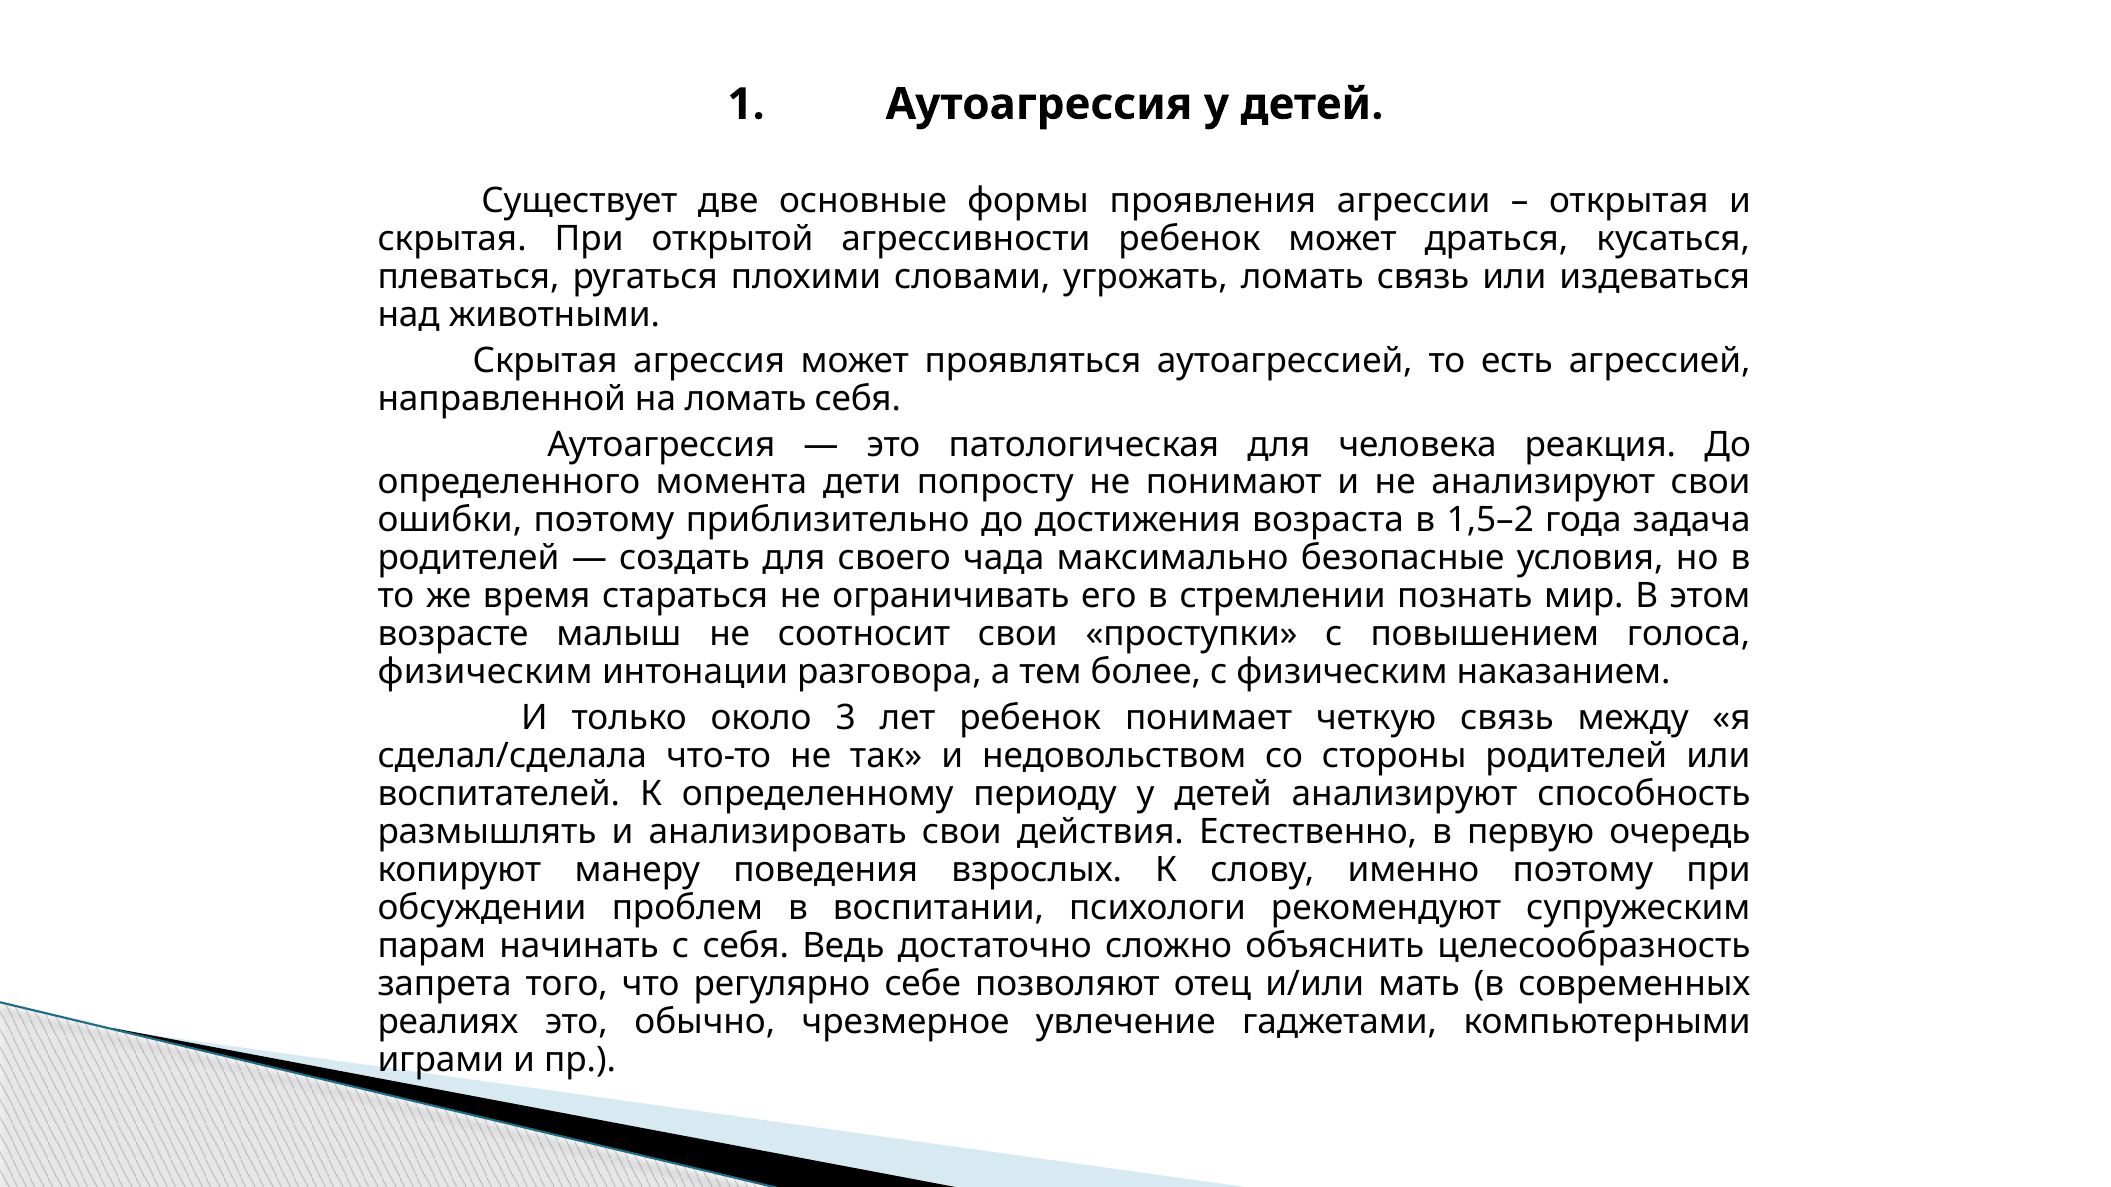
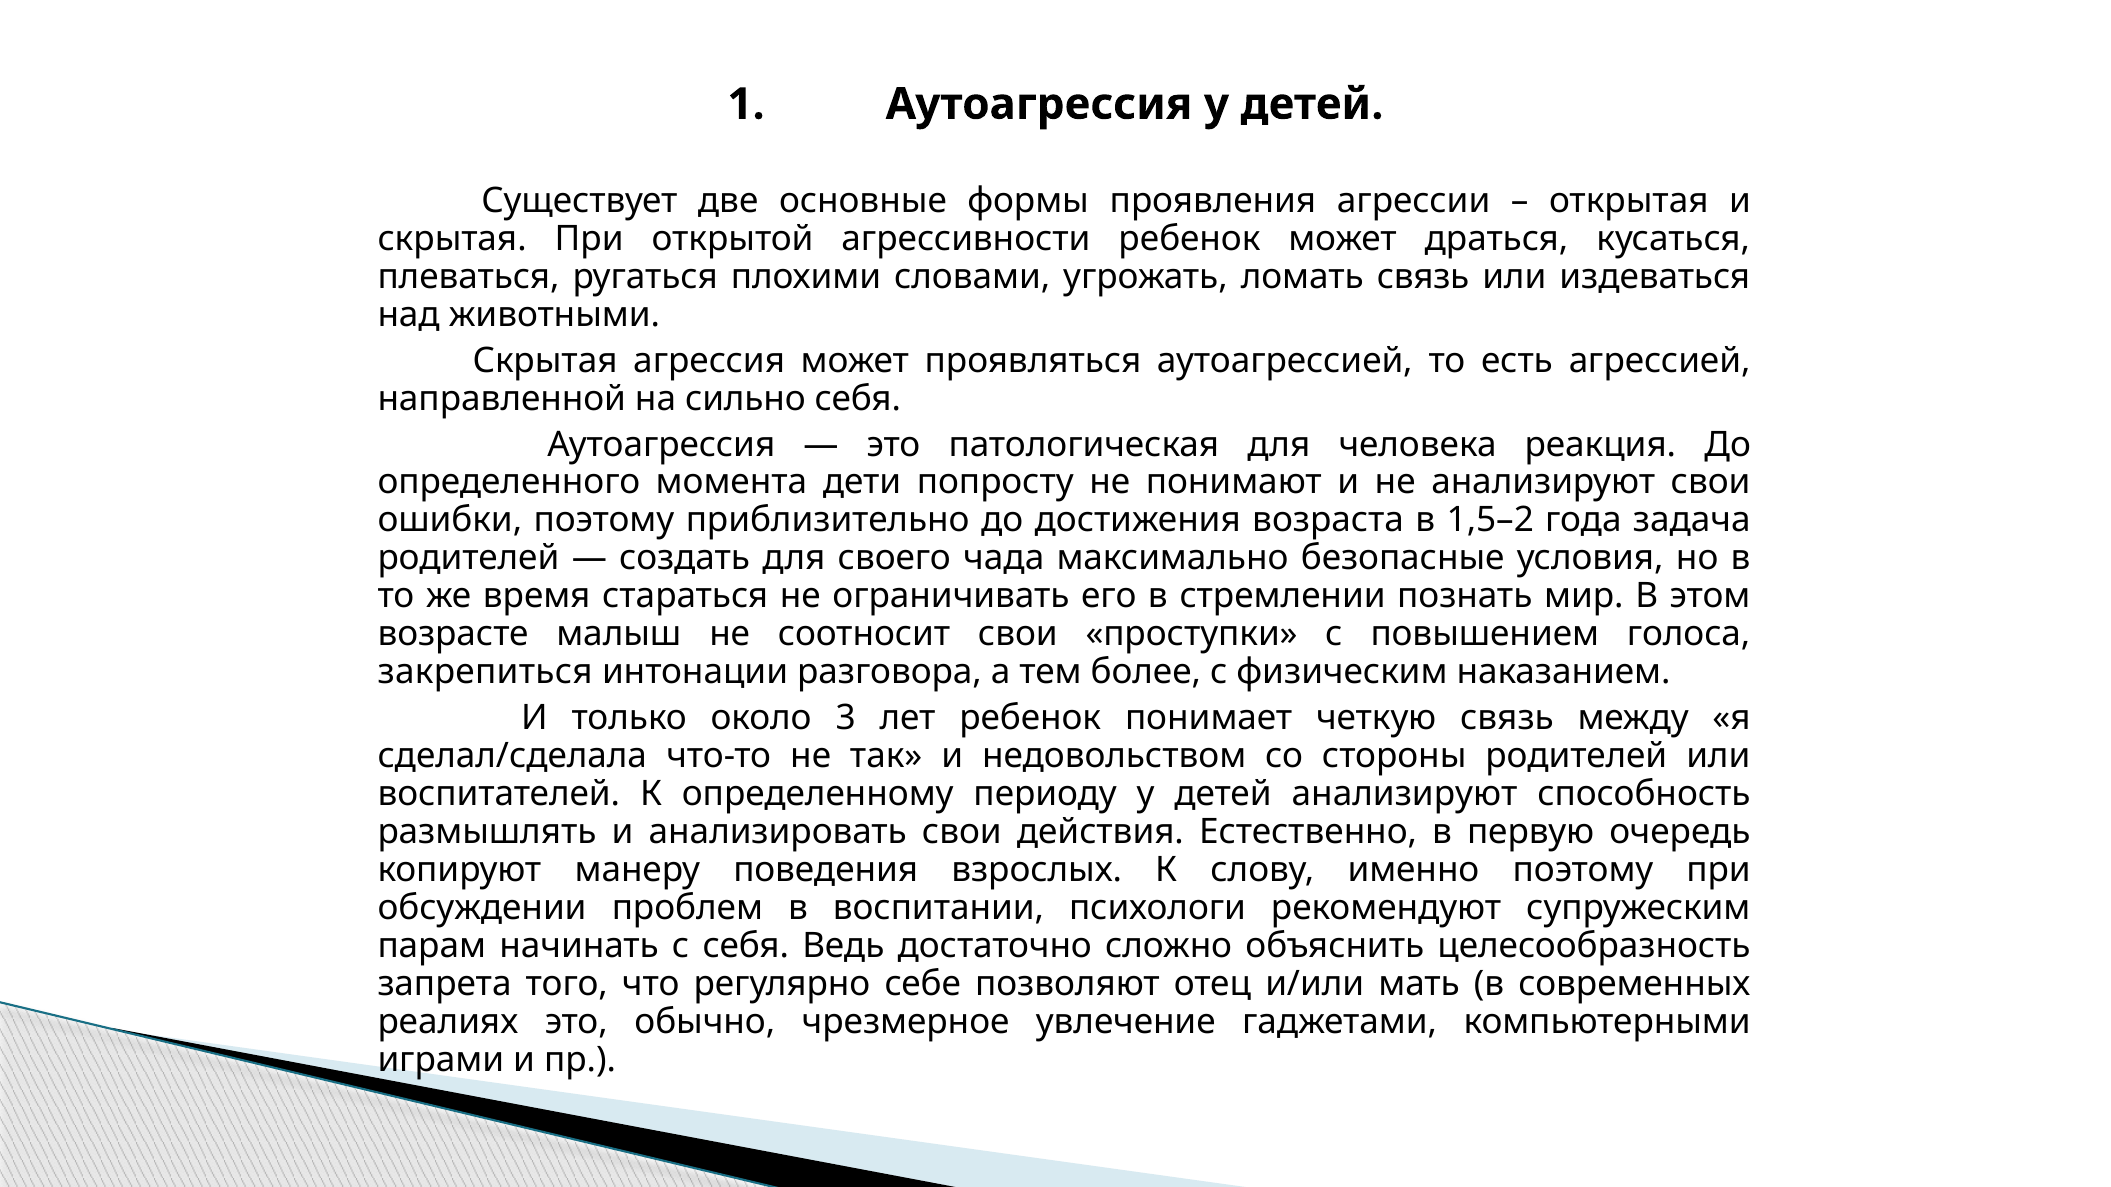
на ломать: ломать -> сильно
физическим at (485, 672): физическим -> закрепиться
